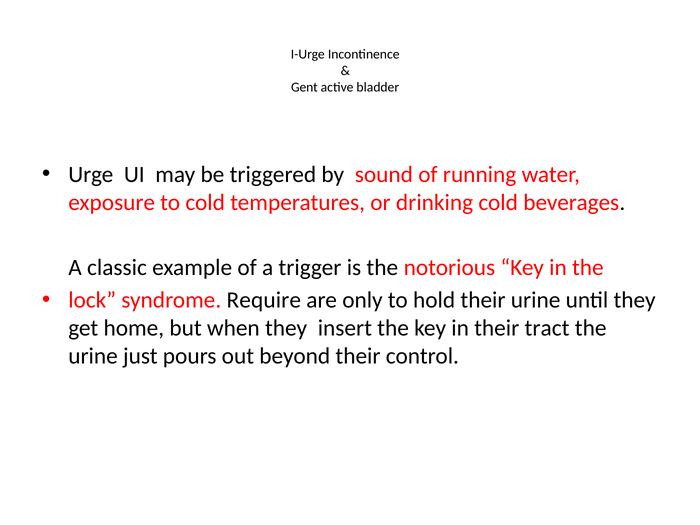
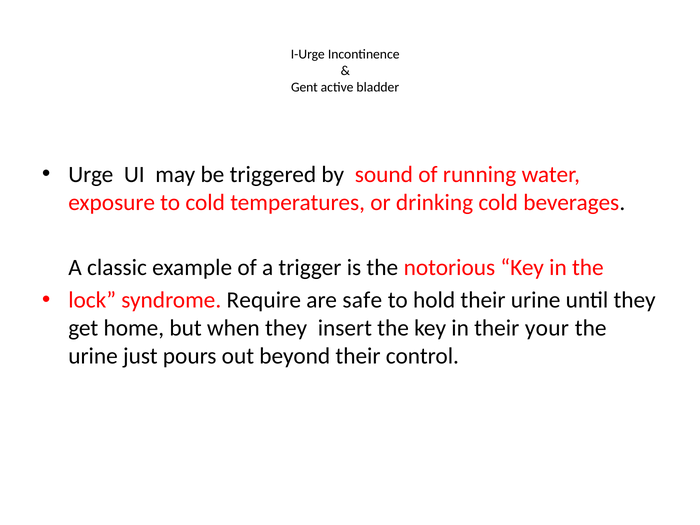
only: only -> safe
tract: tract -> your
